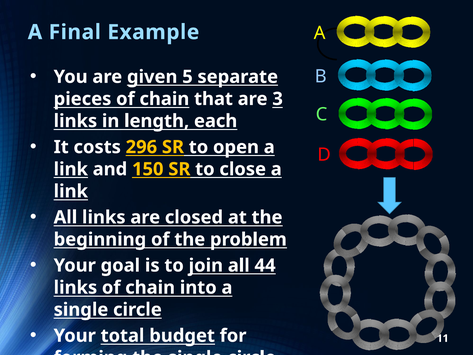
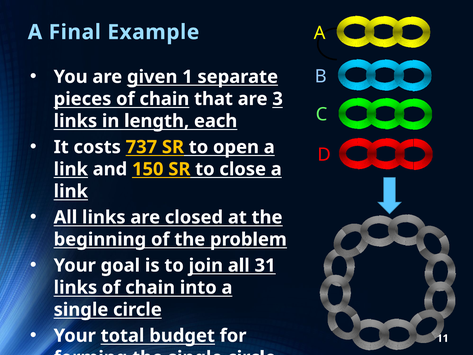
5: 5 -> 1
296: 296 -> 737
44: 44 -> 31
